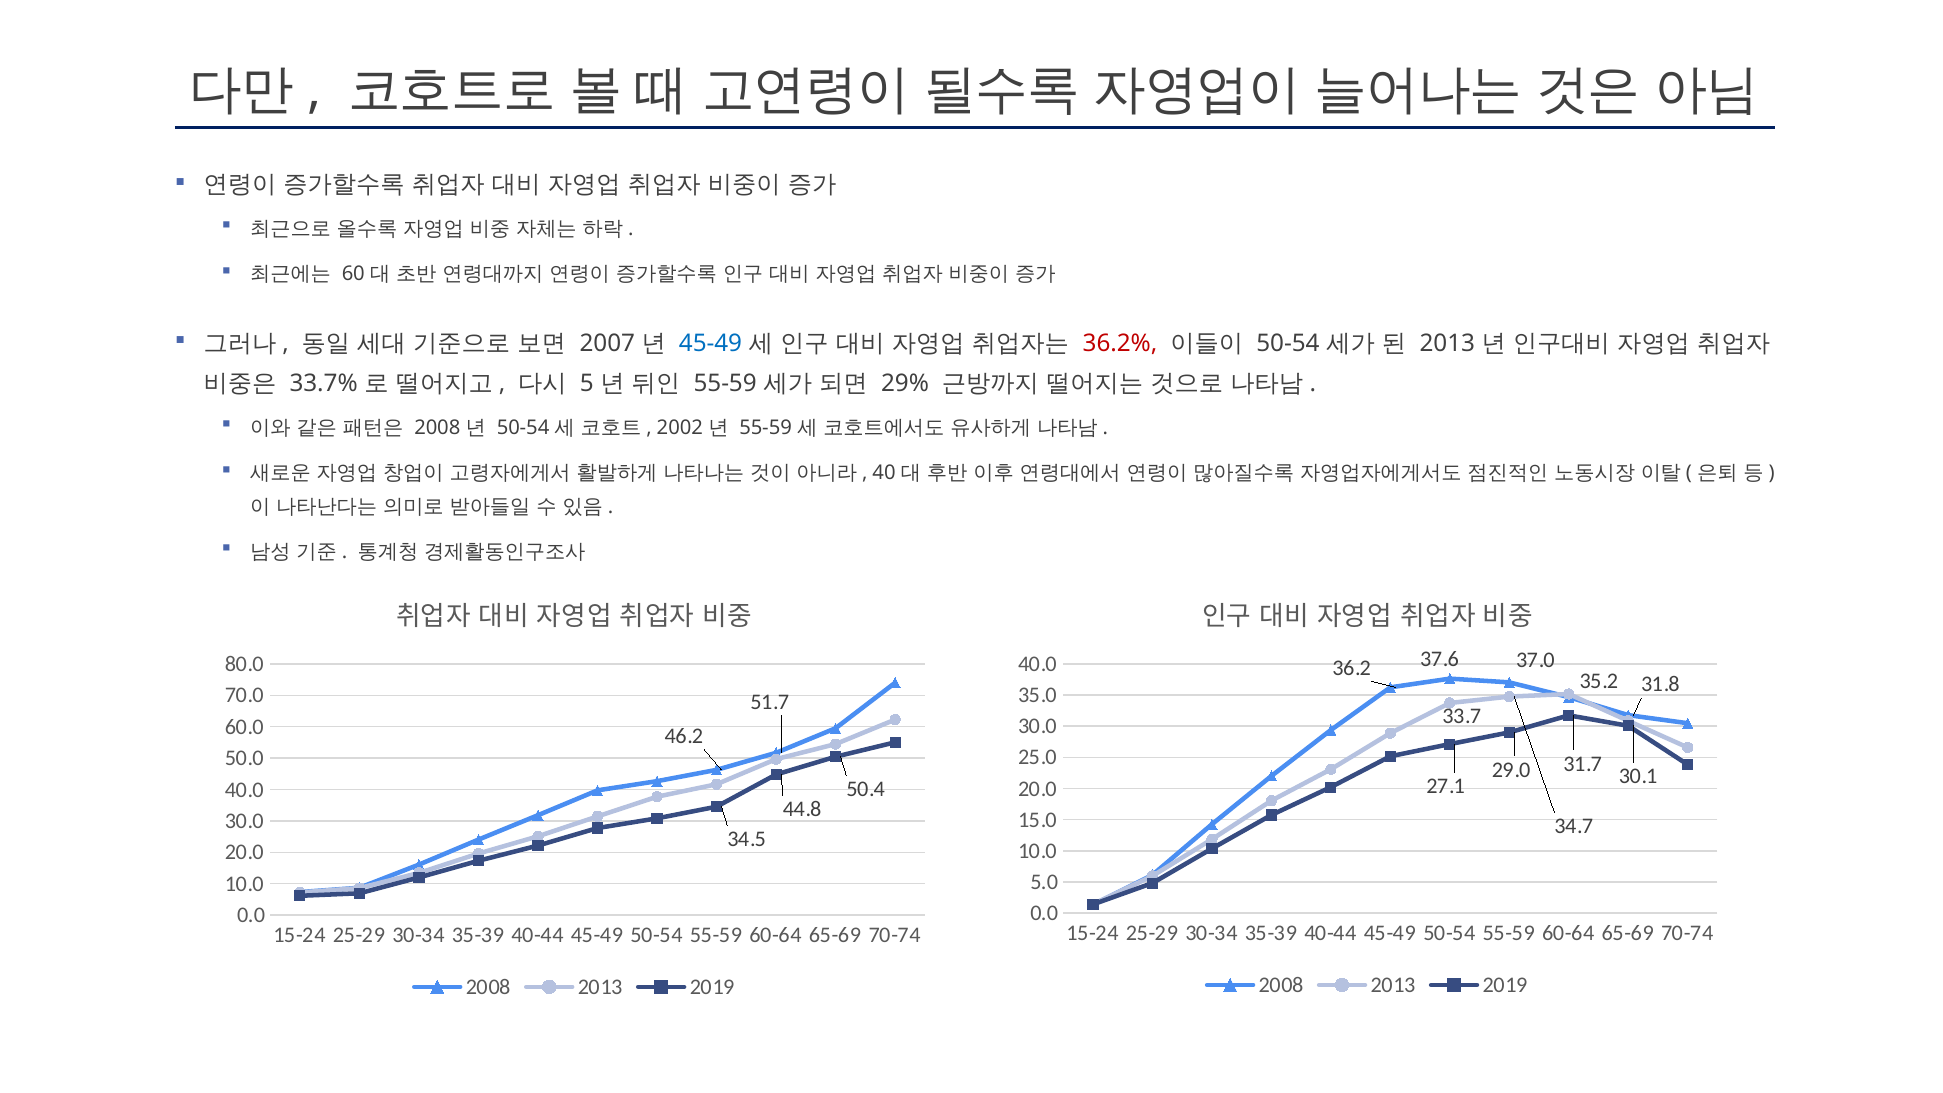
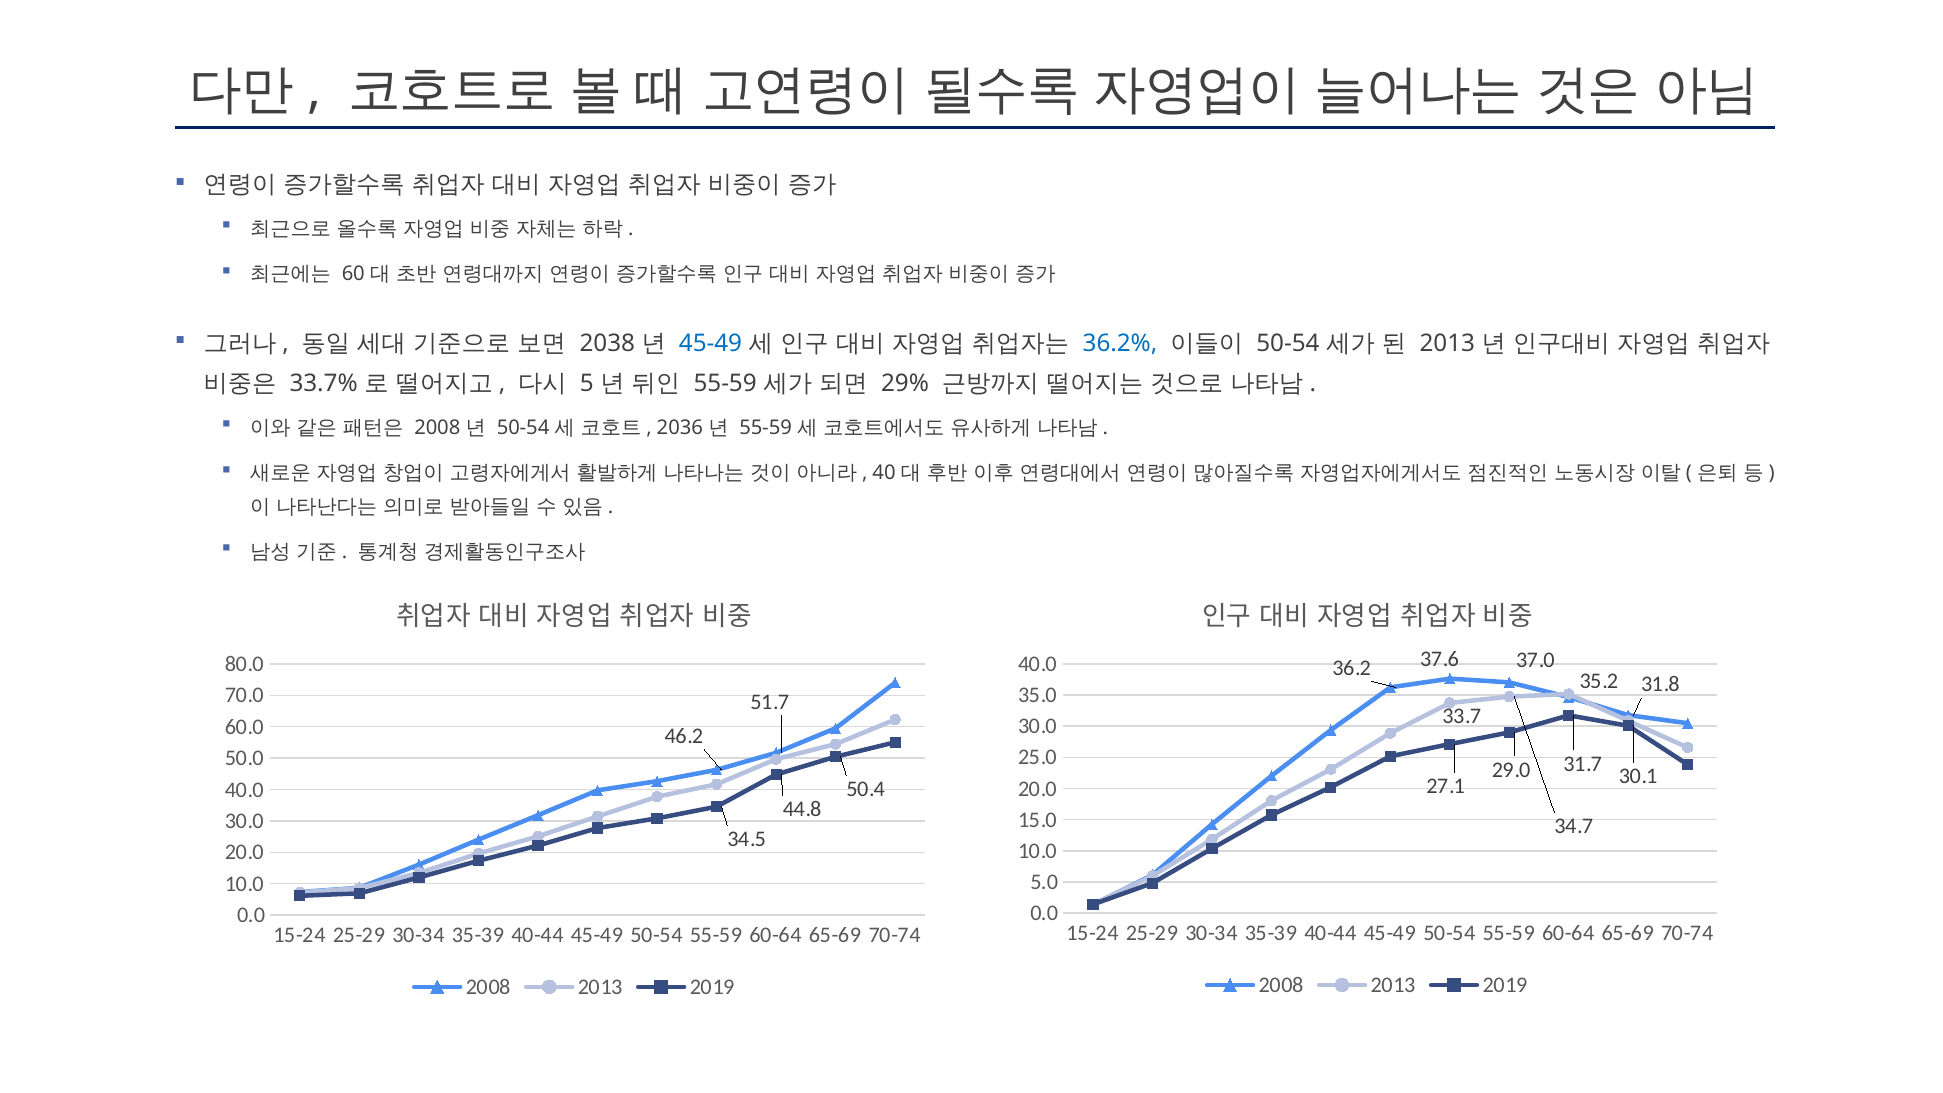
2007: 2007 -> 2038
36.2% colour: red -> blue
2002: 2002 -> 2036
